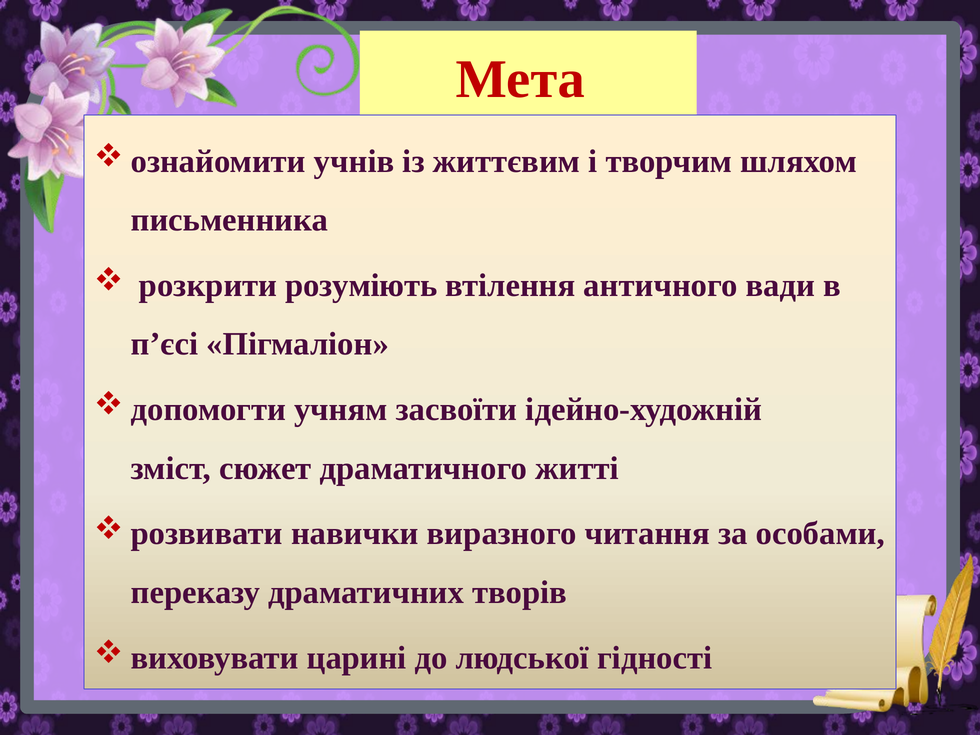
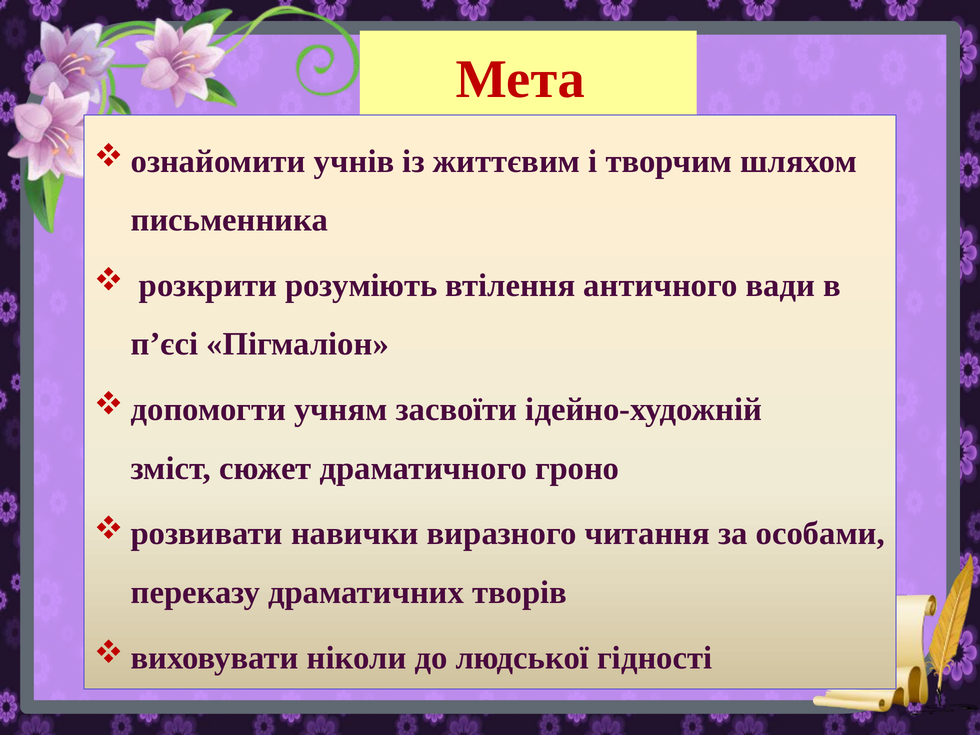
житті: житті -> гроно
царині: царині -> ніколи
